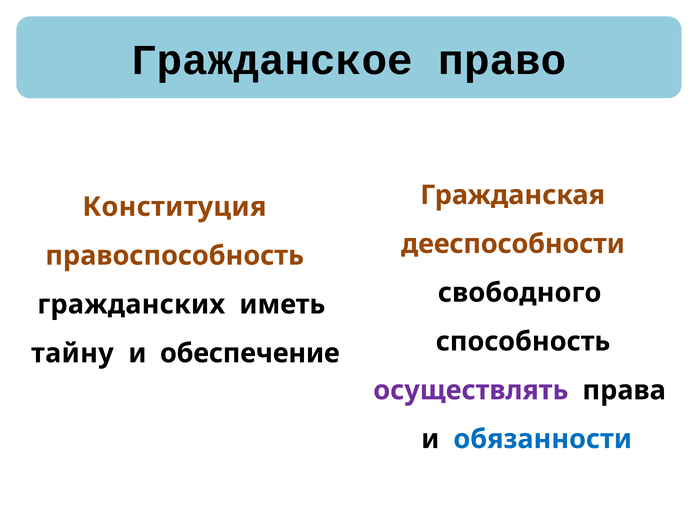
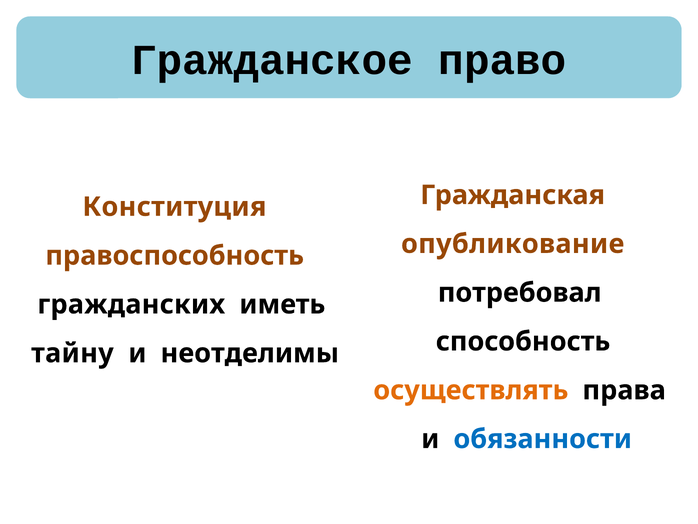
дееспособности: дееспособности -> опубликование
свободного: свободного -> потребовал
обеспечение: обеспечение -> неотделимы
осуществлять colour: purple -> orange
